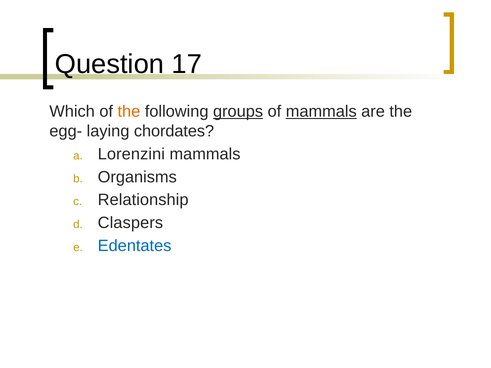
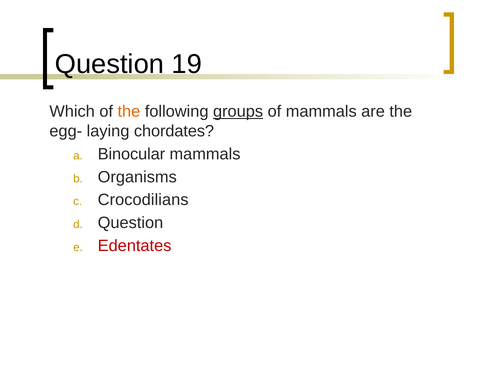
17: 17 -> 19
mammals at (321, 112) underline: present -> none
Lorenzini: Lorenzini -> Binocular
Relationship: Relationship -> Crocodilians
Claspers at (130, 223): Claspers -> Question
Edentates colour: blue -> red
